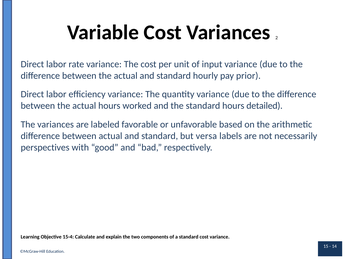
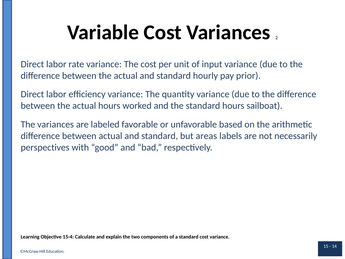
detailed: detailed -> sailboat
versa: versa -> areas
